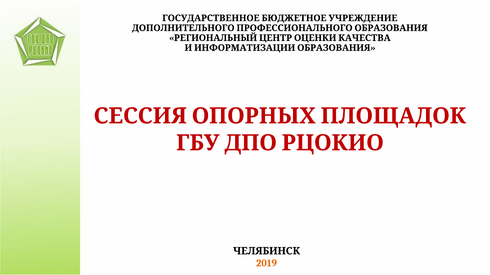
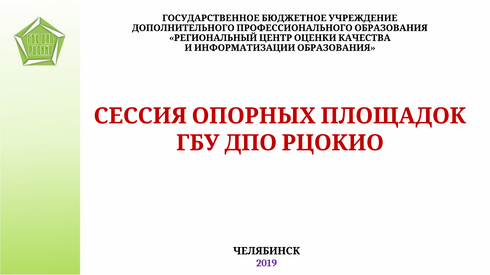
2019 colour: orange -> purple
